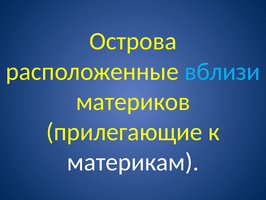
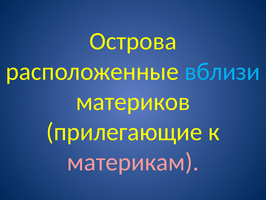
материкам colour: white -> pink
